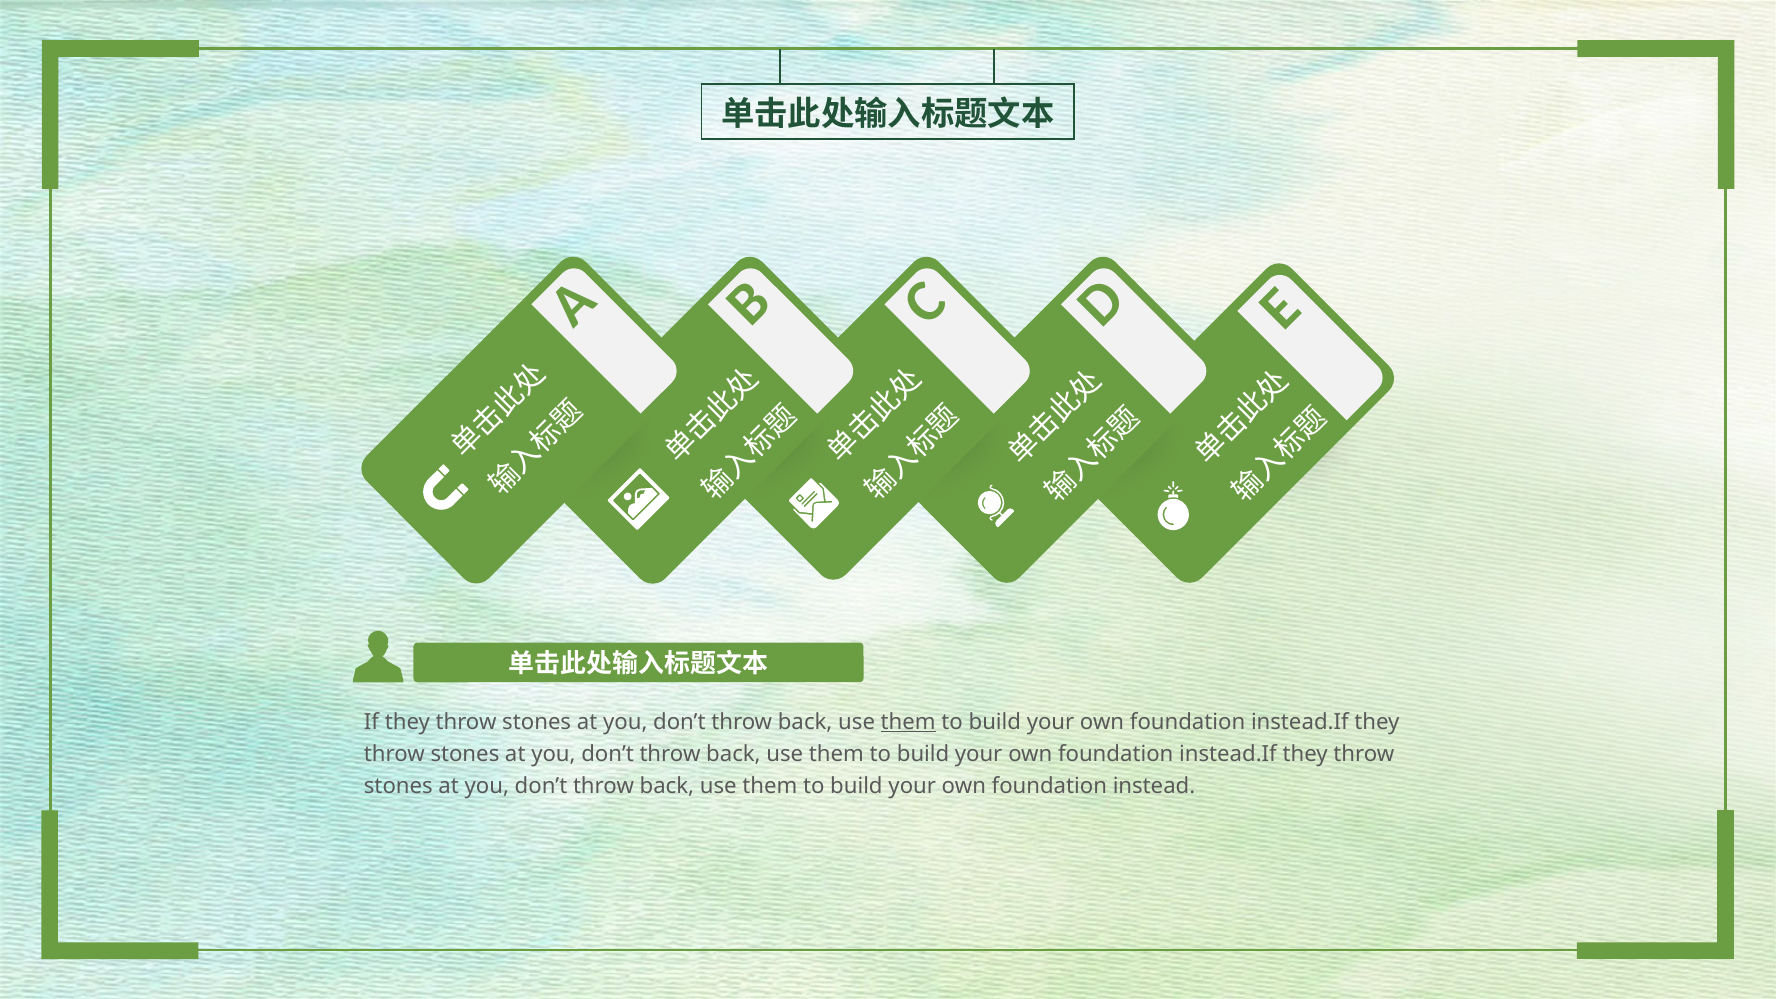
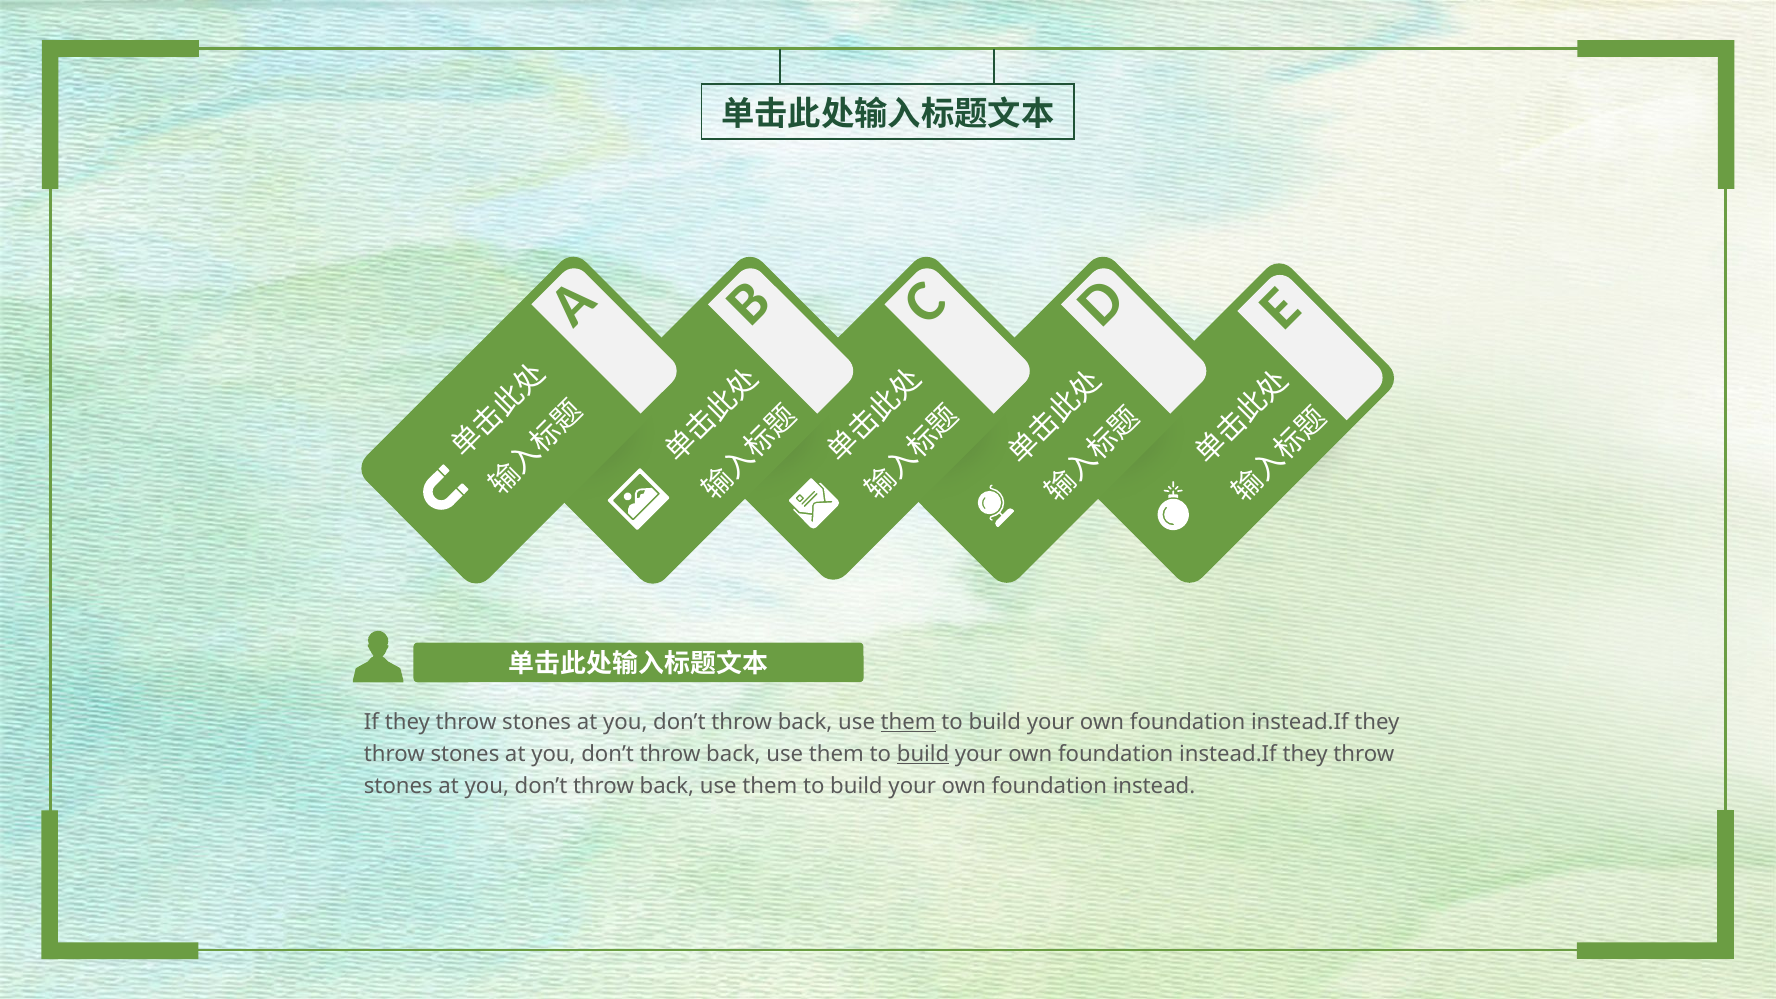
build at (923, 754) underline: none -> present
